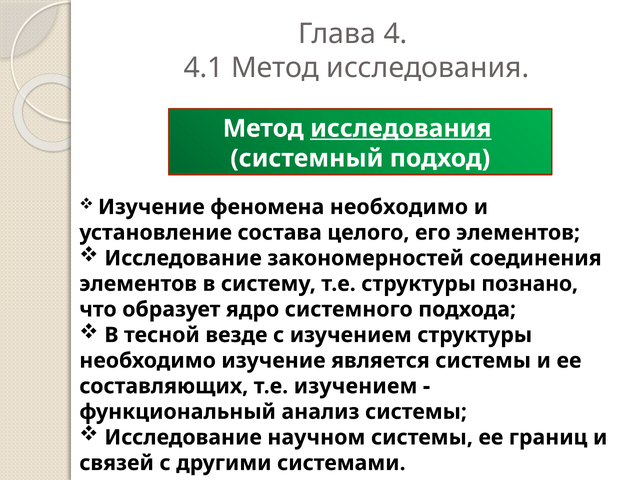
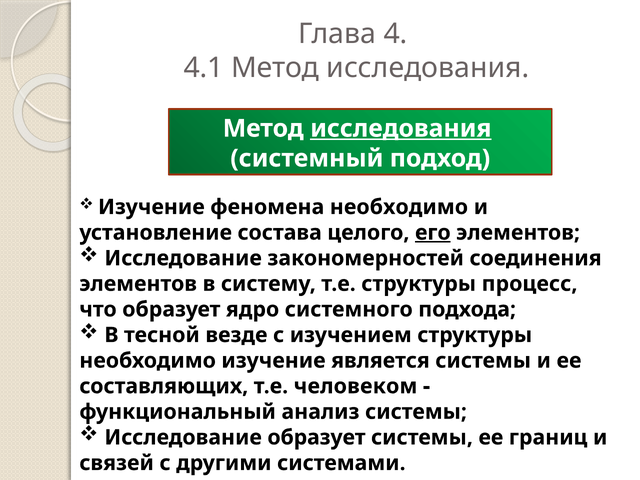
его underline: none -> present
познано: познано -> процесс
т.е изучением: изучением -> человеком
Исследование научном: научном -> образует
